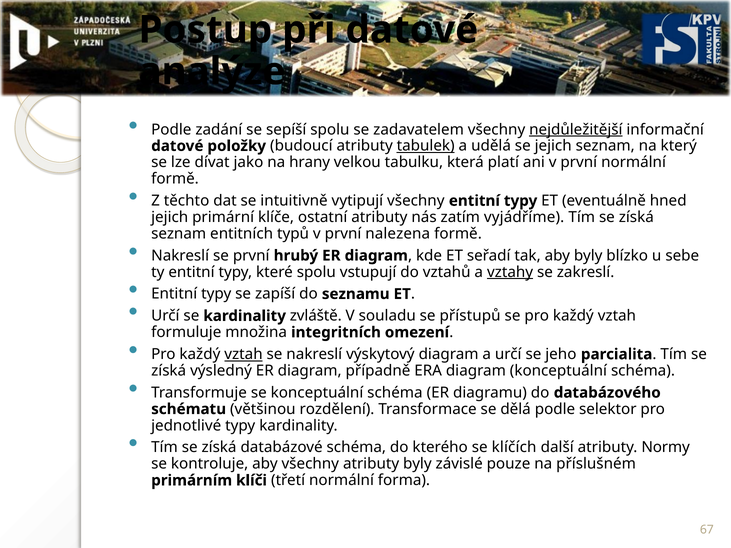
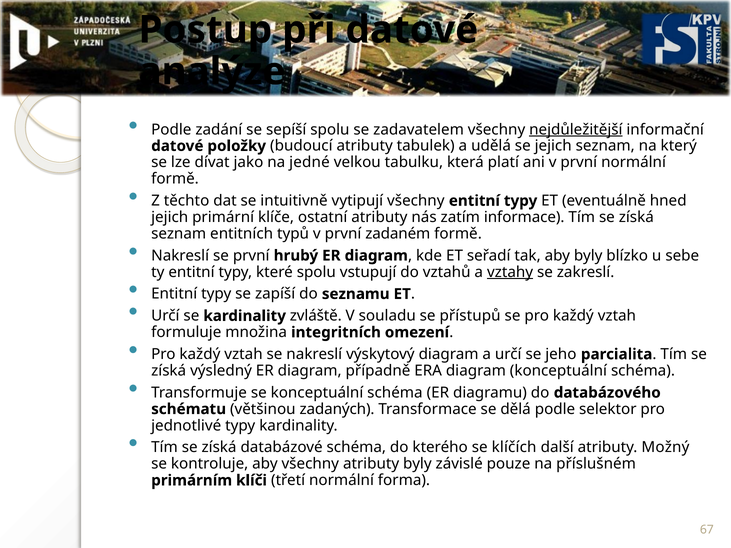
tabulek underline: present -> none
hrany: hrany -> jedné
vyjádříme: vyjádříme -> informace
nalezena: nalezena -> zadaném
vztah at (243, 354) underline: present -> none
rozdělení: rozdělení -> zadaných
Normy: Normy -> Možný
